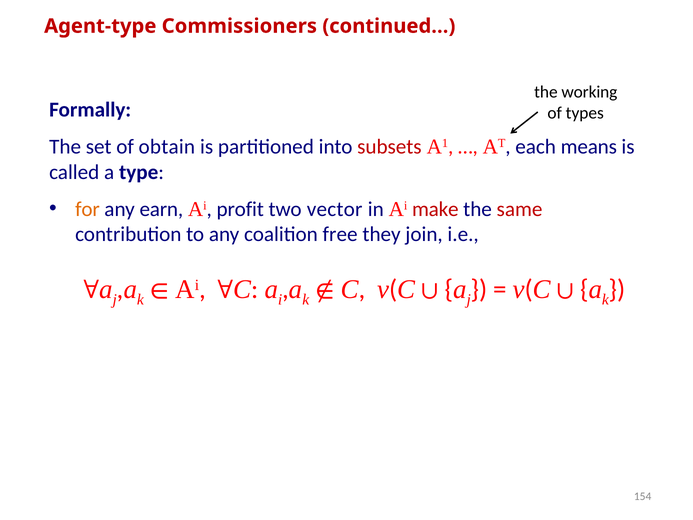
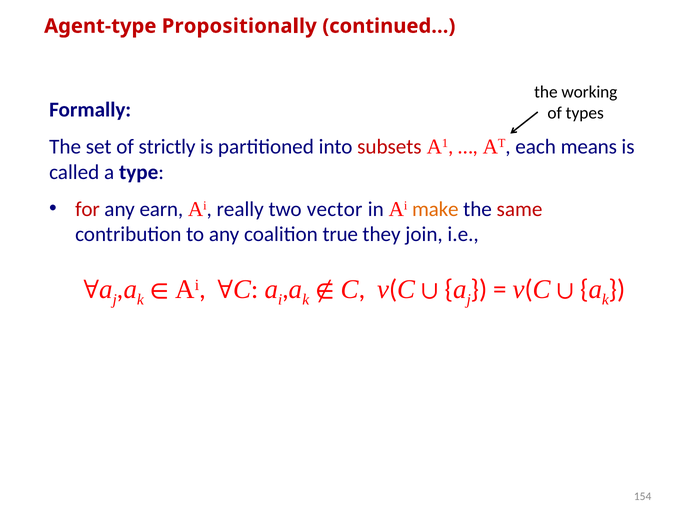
Commissioners: Commissioners -> Propositionally
obtain: obtain -> strictly
for colour: orange -> red
profit: profit -> really
make colour: red -> orange
free: free -> true
